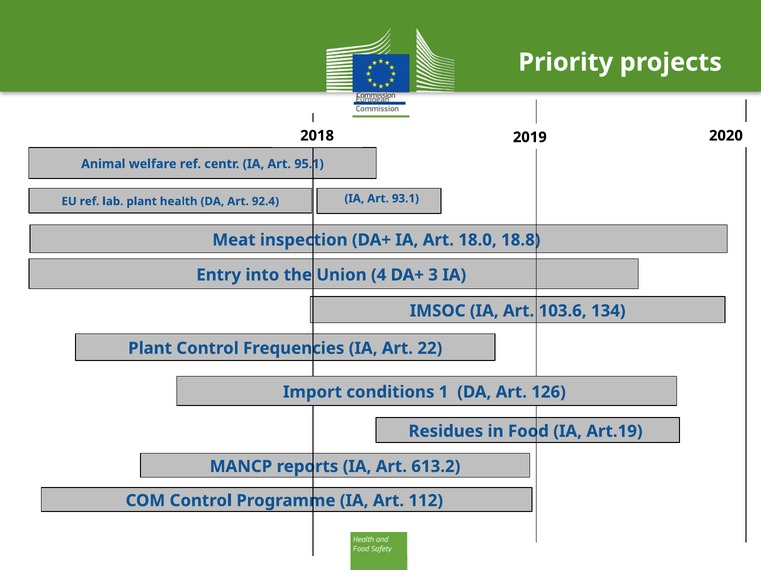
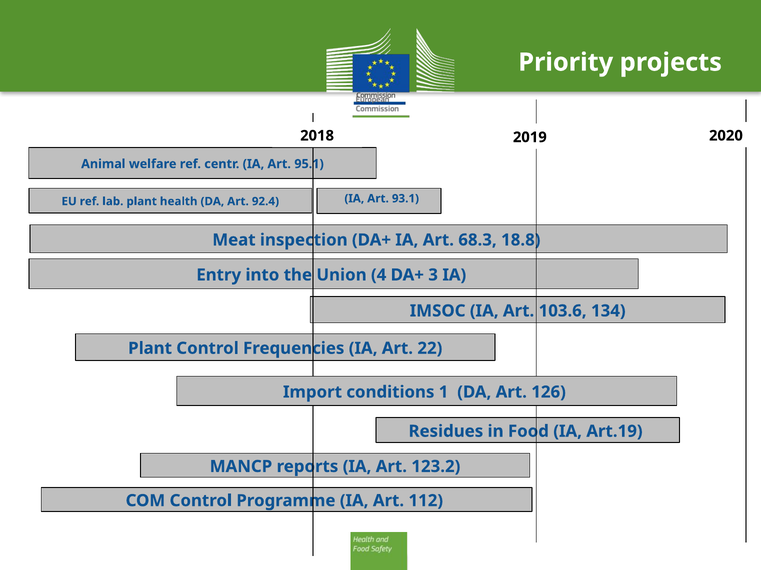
18.0: 18.0 -> 68.3
613.2: 613.2 -> 123.2
